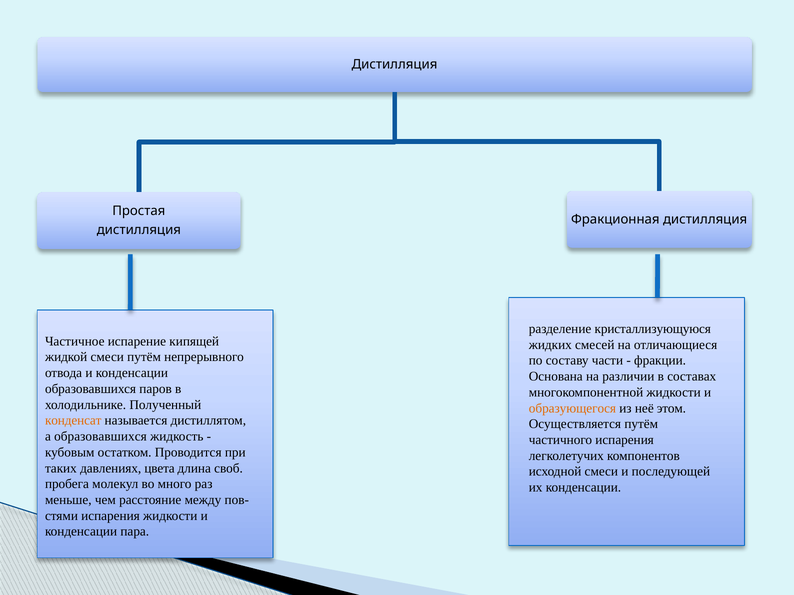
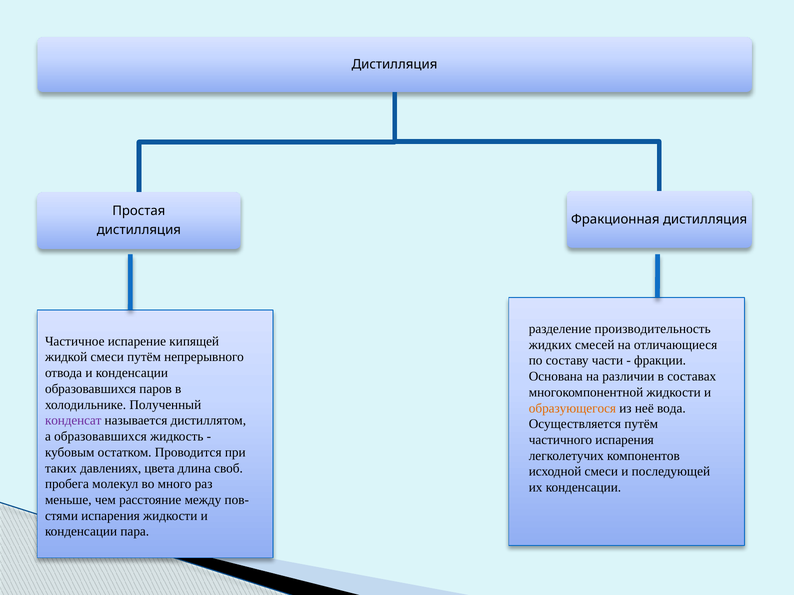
кристаллизующуюся: кристаллизующуюся -> производительность
этом: этом -> вода
конденсат colour: orange -> purple
